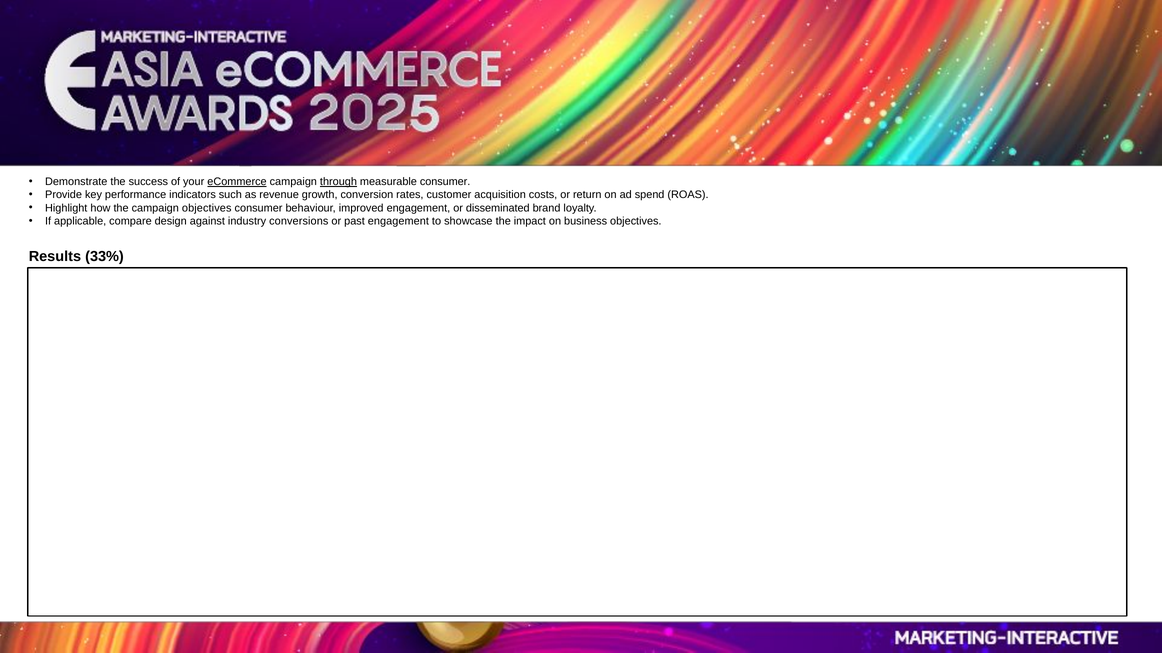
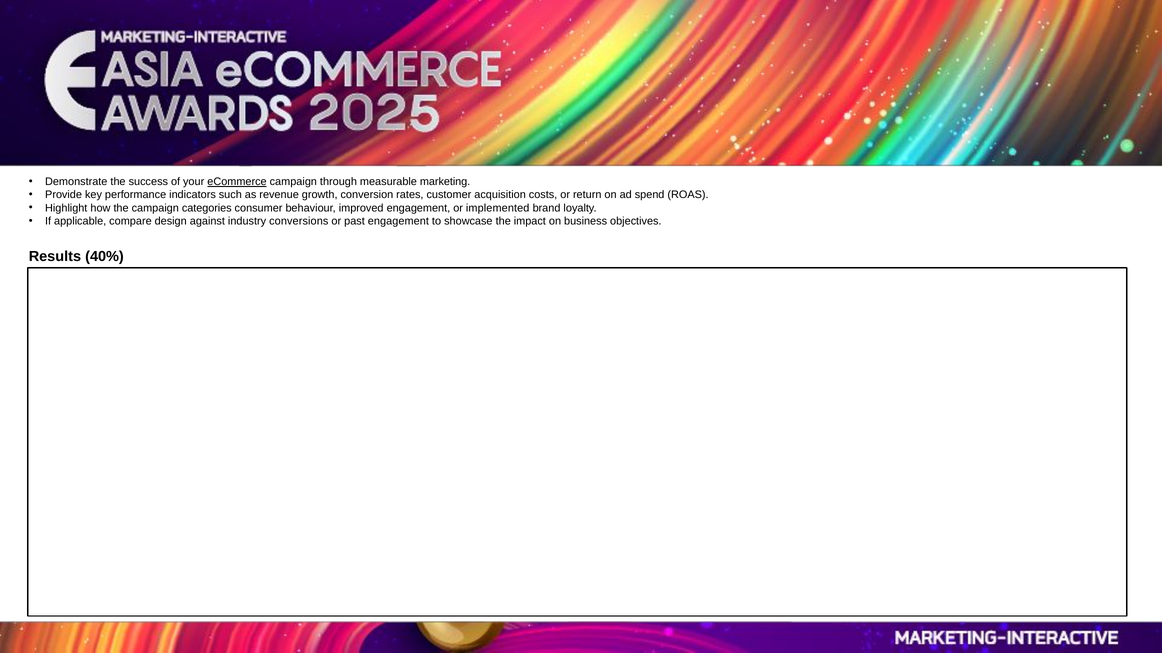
through underline: present -> none
measurable consumer: consumer -> marketing
campaign objectives: objectives -> categories
disseminated: disseminated -> implemented
33%: 33% -> 40%
